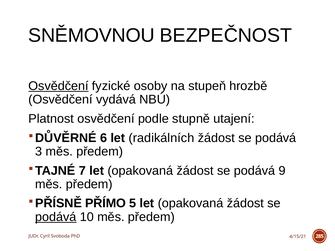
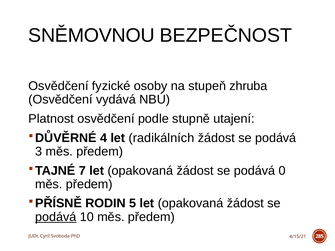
Osvědčení at (58, 86) underline: present -> none
hrozbě: hrozbě -> zhruba
6: 6 -> 4
9: 9 -> 0
PŘÍMO: PŘÍMO -> RODIN
